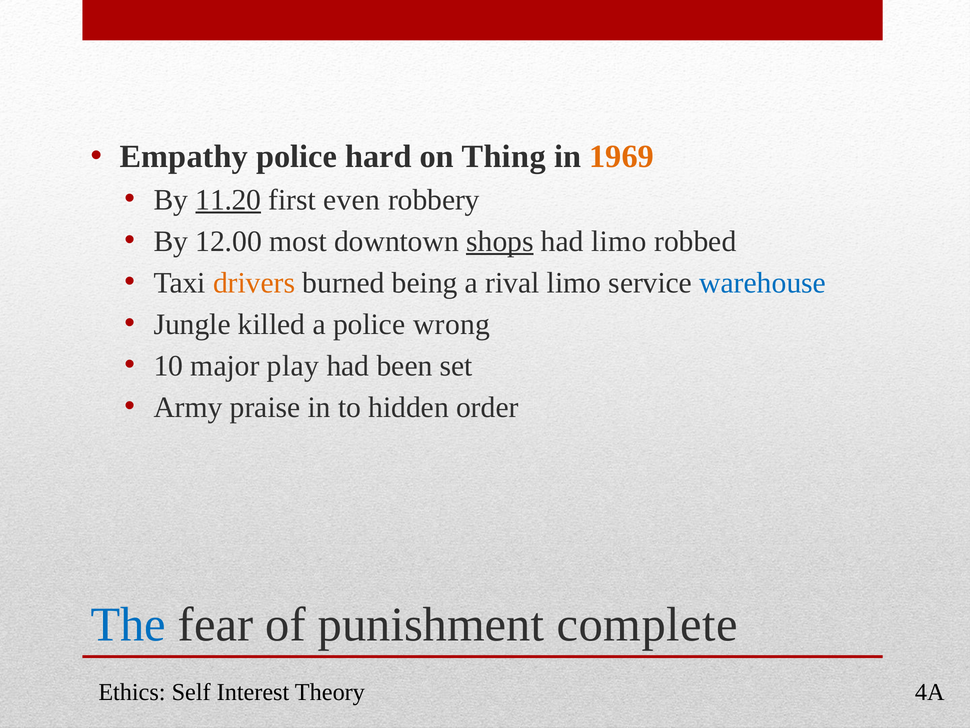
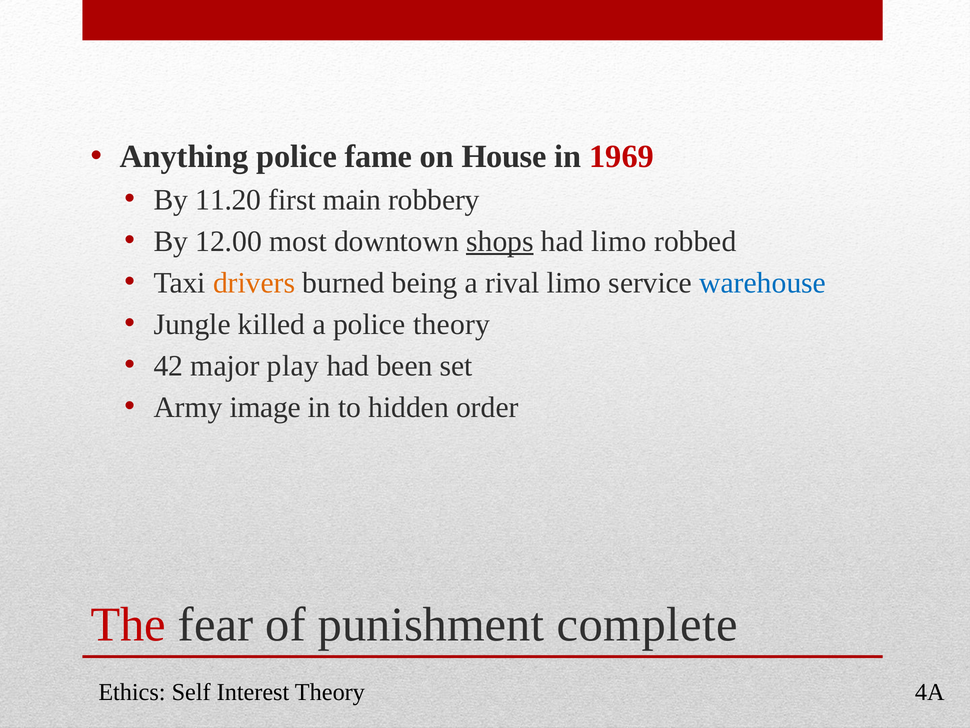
Empathy: Empathy -> Anything
hard: hard -> fame
Thing: Thing -> House
1969 colour: orange -> red
11.20 underline: present -> none
even: even -> main
police wrong: wrong -> theory
10: 10 -> 42
praise: praise -> image
The colour: blue -> red
